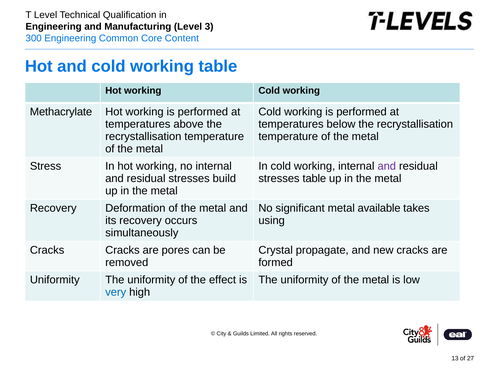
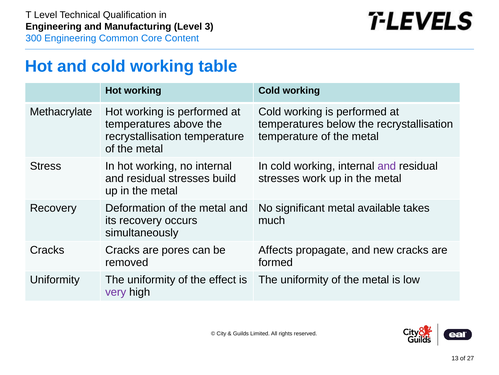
stresses table: table -> work
using: using -> much
Crystal: Crystal -> Affects
very colour: blue -> purple
